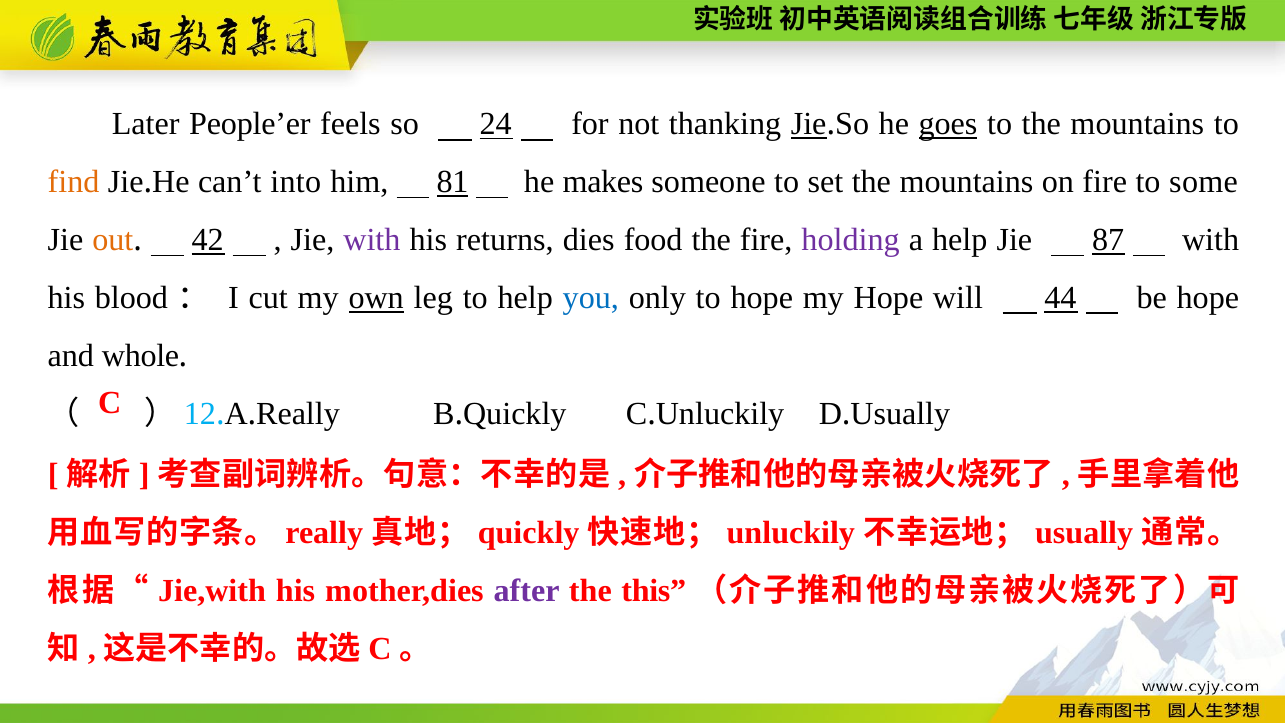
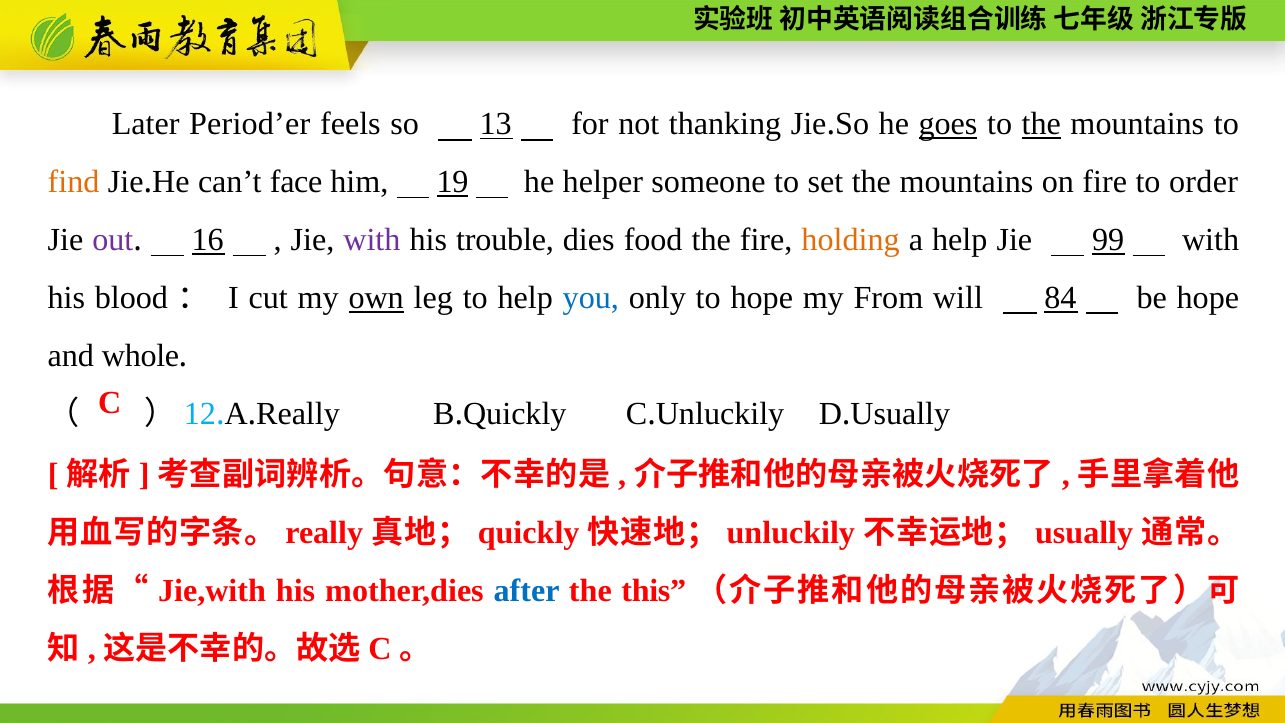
People’er: People’er -> Period’er
24: 24 -> 13
Jie at (809, 124) underline: present -> none
the at (1041, 124) underline: none -> present
into: into -> face
81: 81 -> 19
makes: makes -> helper
some: some -> order
out colour: orange -> purple
42: 42 -> 16
returns: returns -> trouble
holding colour: purple -> orange
87: 87 -> 99
my Hope: Hope -> From
44: 44 -> 84
after colour: purple -> blue
